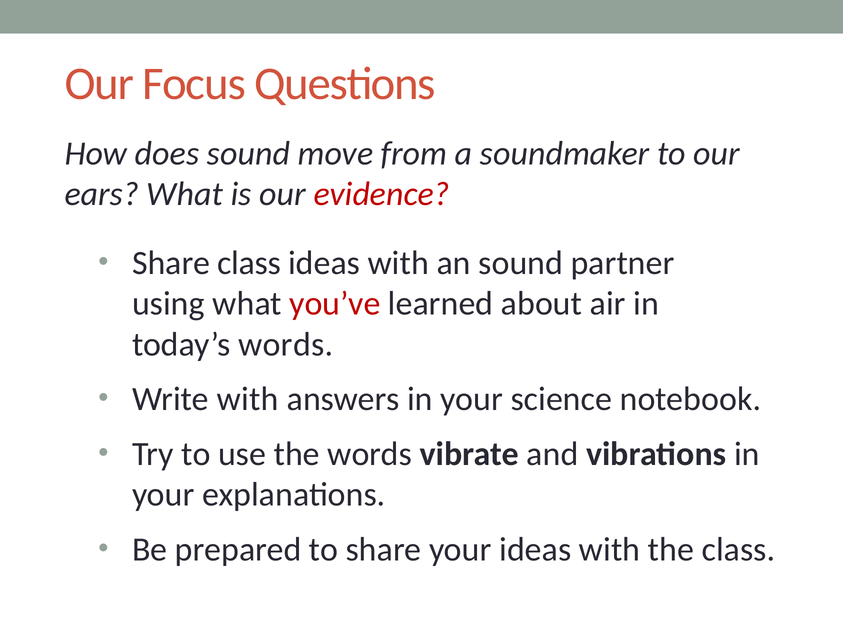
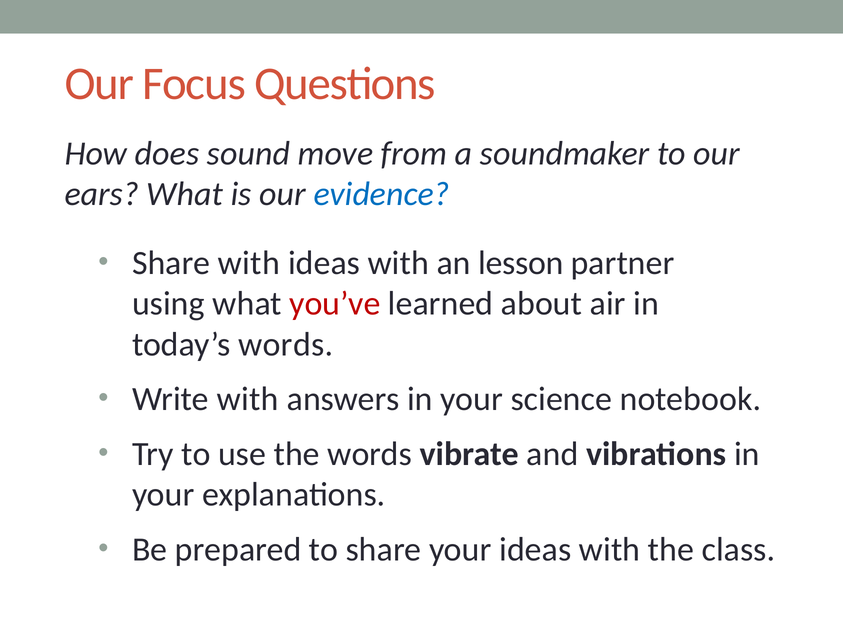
evidence colour: red -> blue
Share class: class -> with
an sound: sound -> lesson
